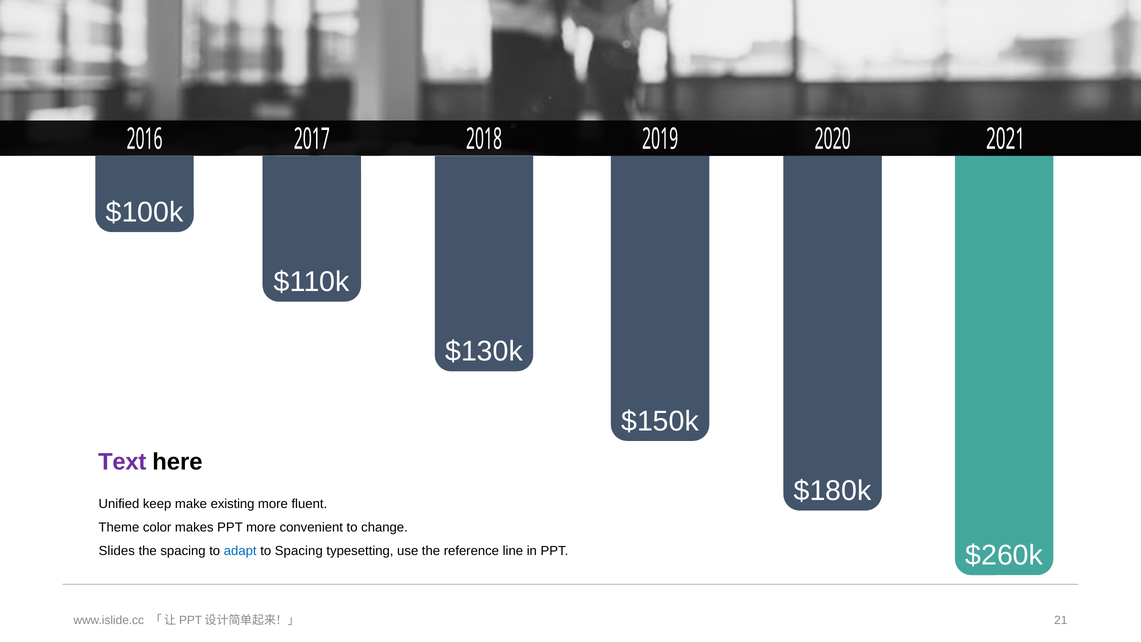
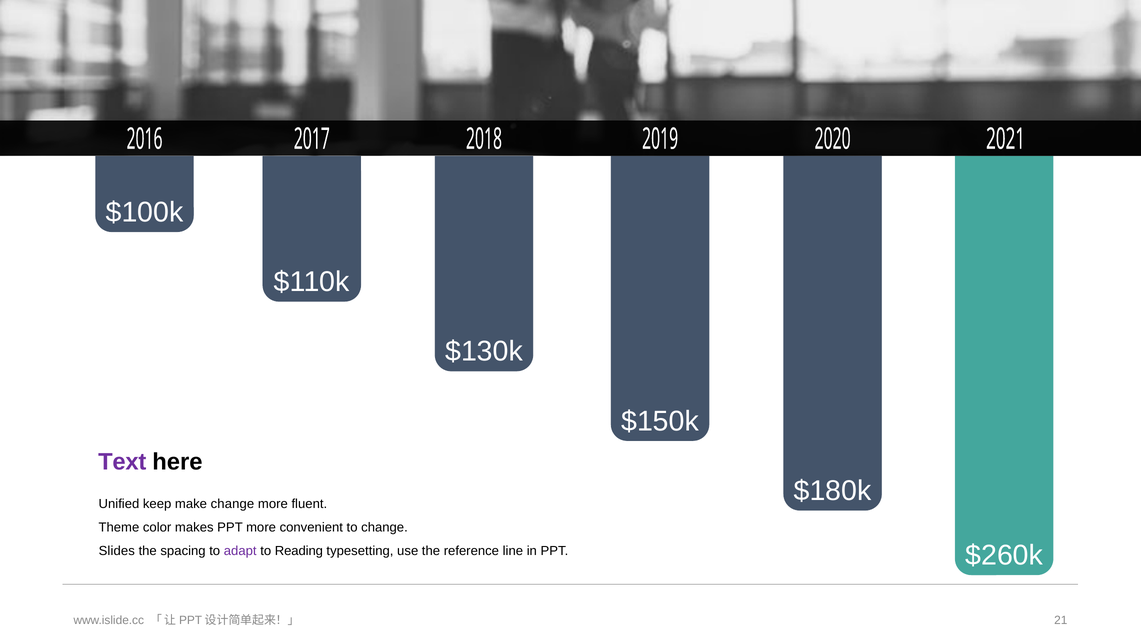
make existing: existing -> change
adapt colour: blue -> purple
to Spacing: Spacing -> Reading
